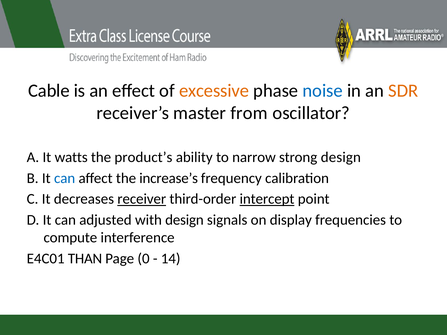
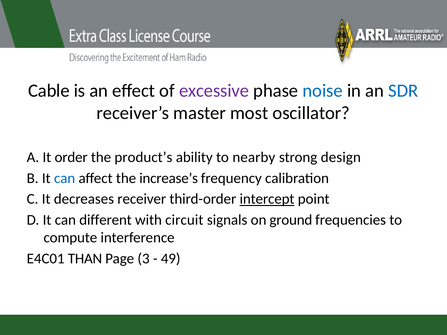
excessive colour: orange -> purple
SDR colour: orange -> blue
from: from -> most
watts: watts -> order
narrow: narrow -> nearby
receiver underline: present -> none
adjusted: adjusted -> different
with design: design -> circuit
display: display -> ground
0: 0 -> 3
14: 14 -> 49
